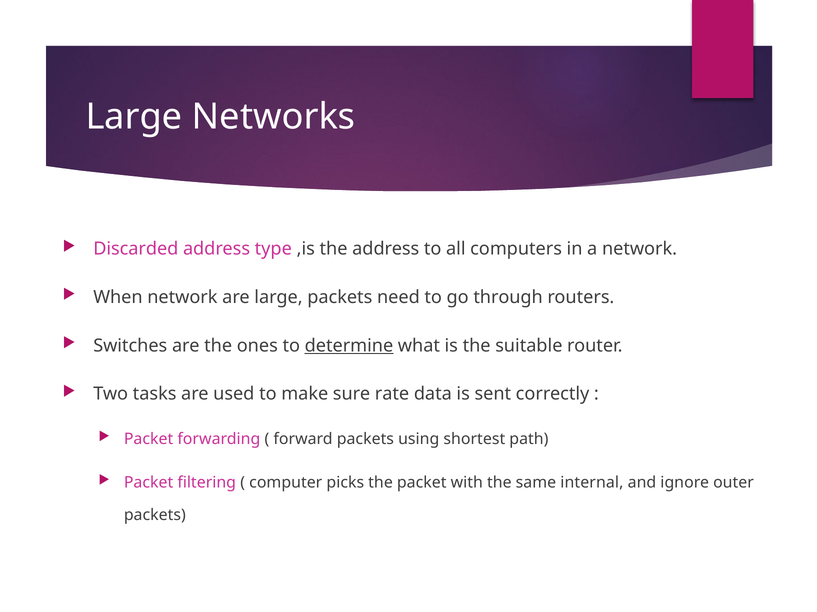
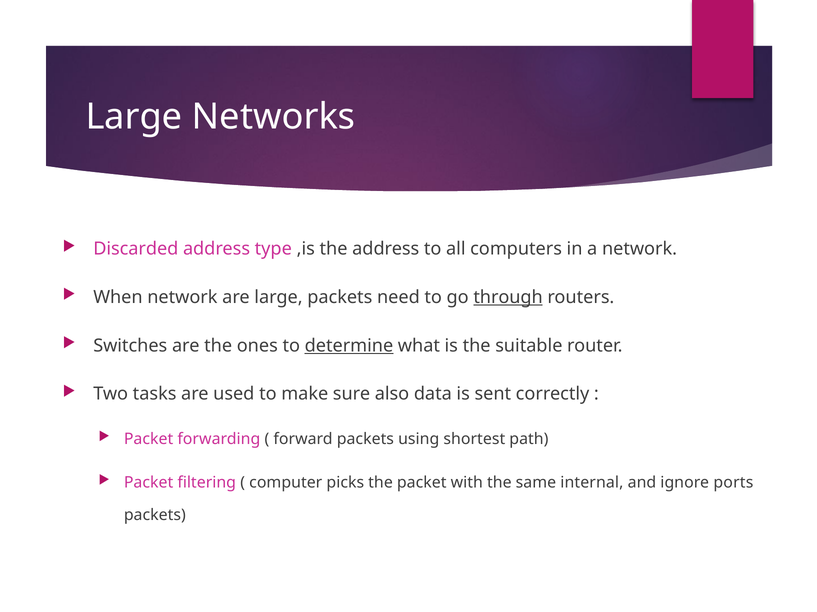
through underline: none -> present
rate: rate -> also
outer: outer -> ports
